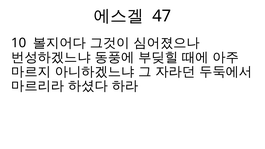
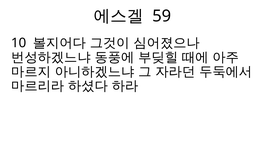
47: 47 -> 59
